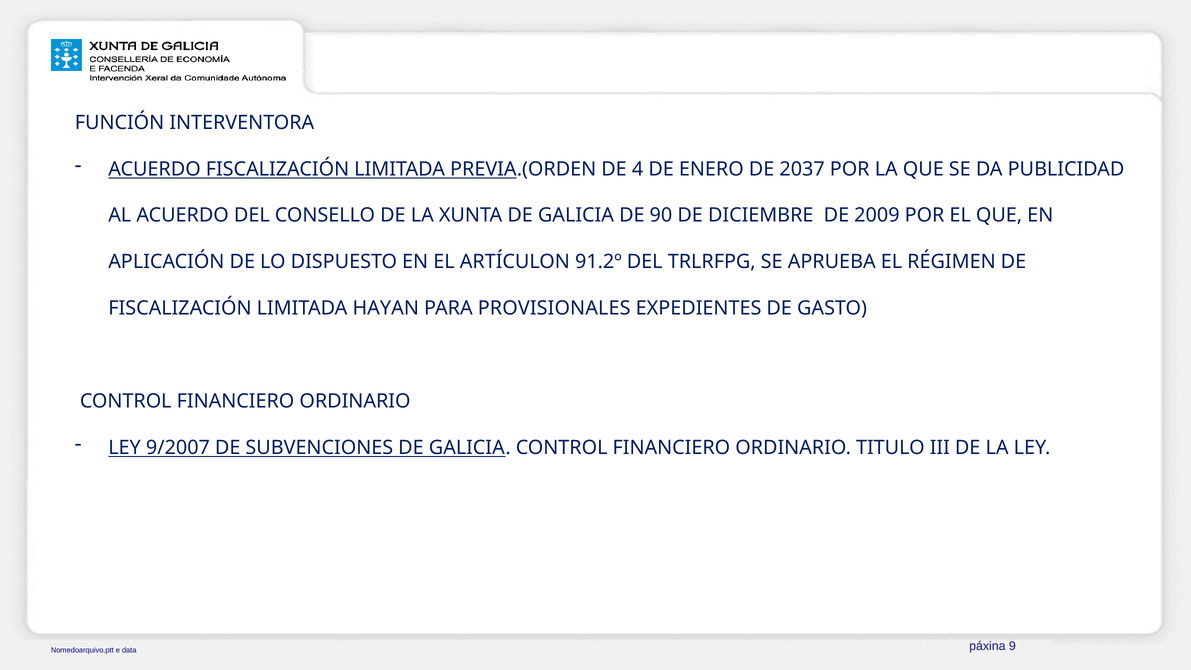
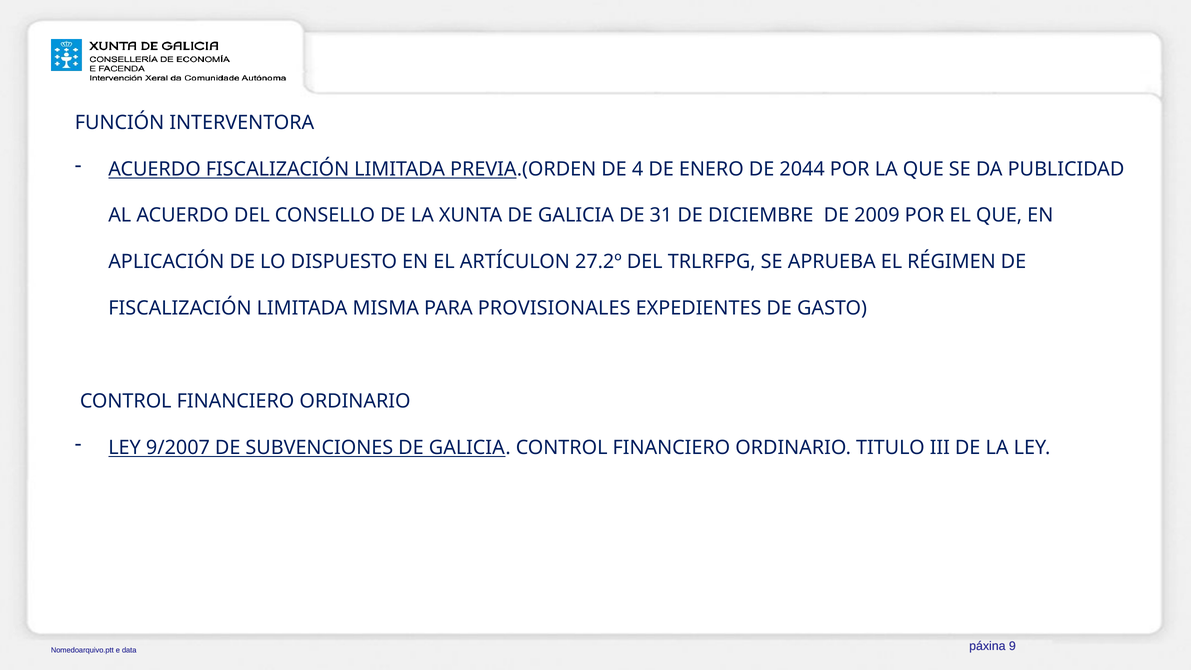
2037: 2037 -> 2044
90: 90 -> 31
91.2º: 91.2º -> 27.2º
HAYAN: HAYAN -> MISMA
